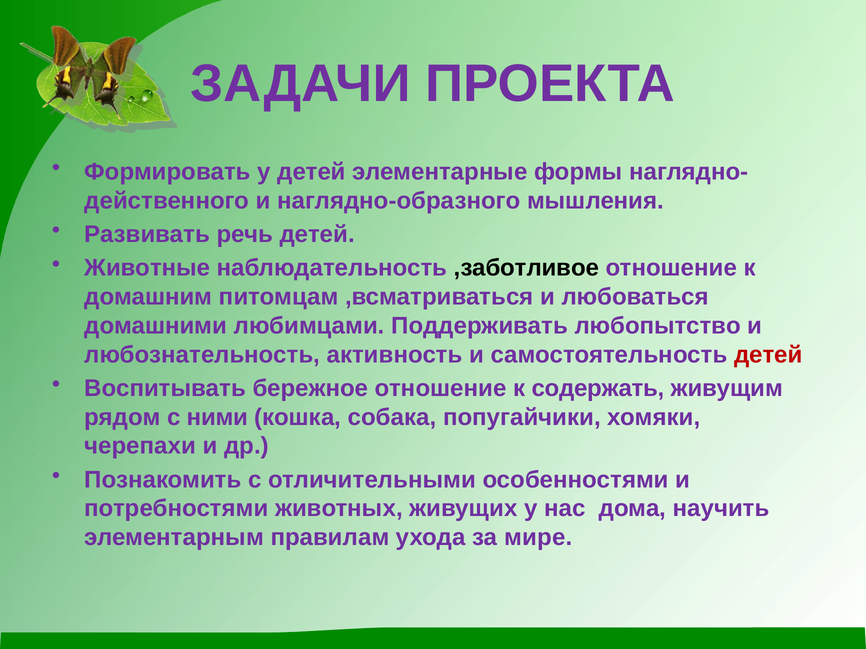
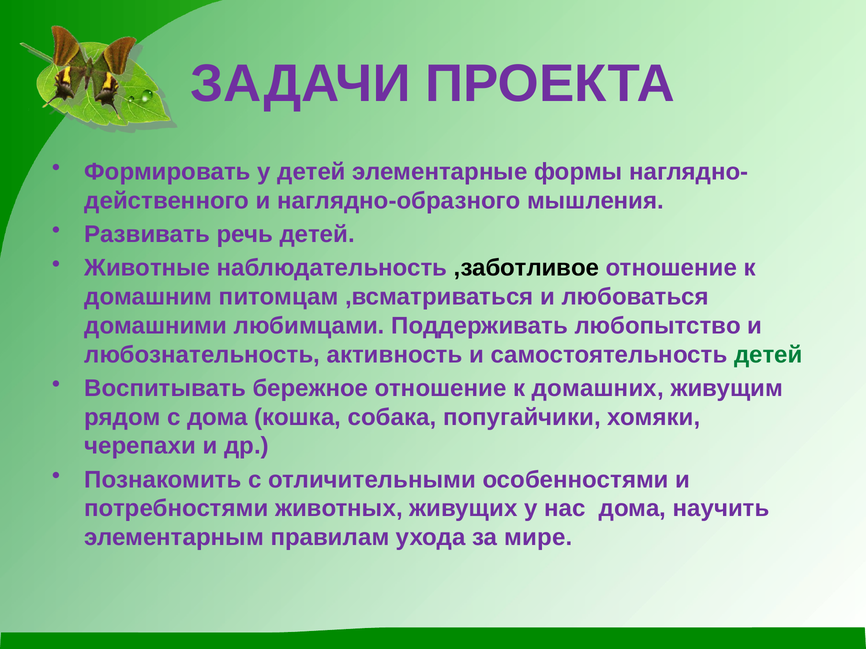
детей at (768, 355) colour: red -> green
содержать: содержать -> домашних
с ними: ними -> дома
